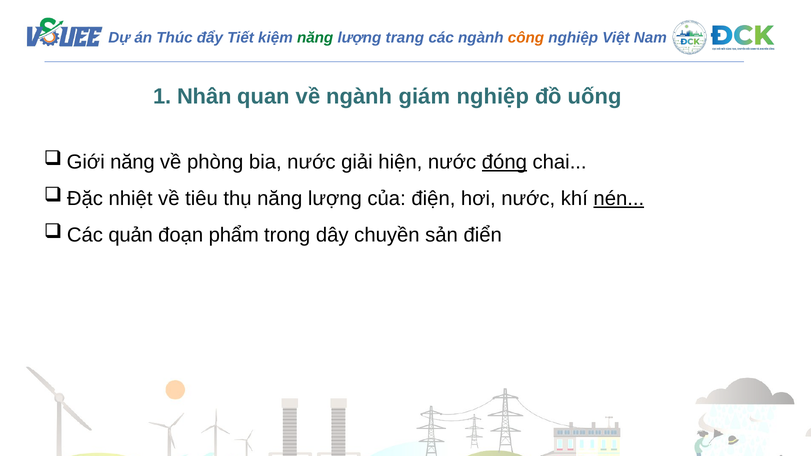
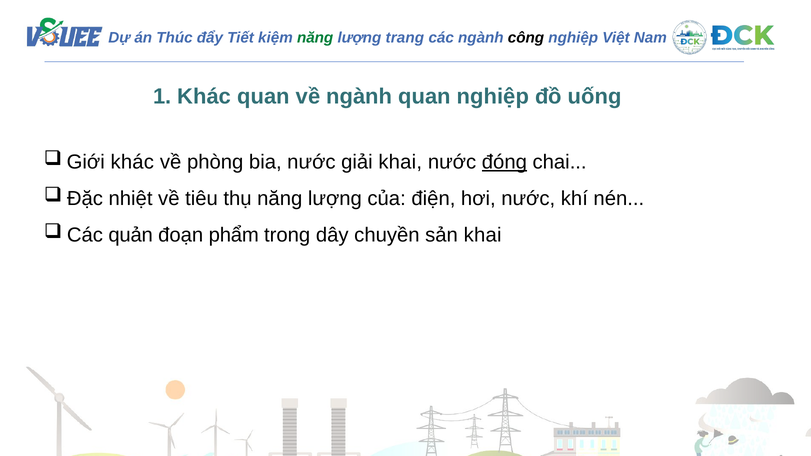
công colour: orange -> black
1 Nhân: Nhân -> Khác
ngành giám: giám -> quan
năng at (132, 162): năng -> khác
giải hiện: hiện -> khai
nén underline: present -> none
sản điển: điển -> khai
